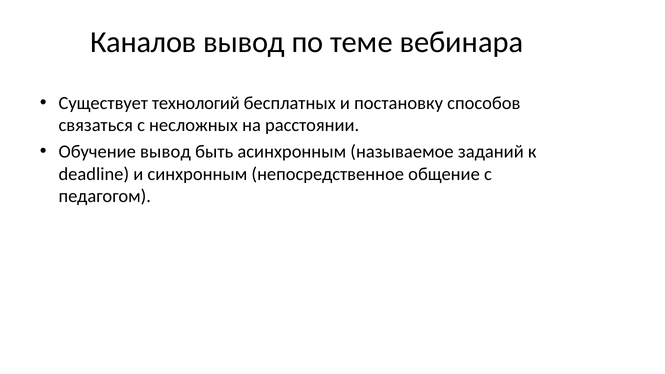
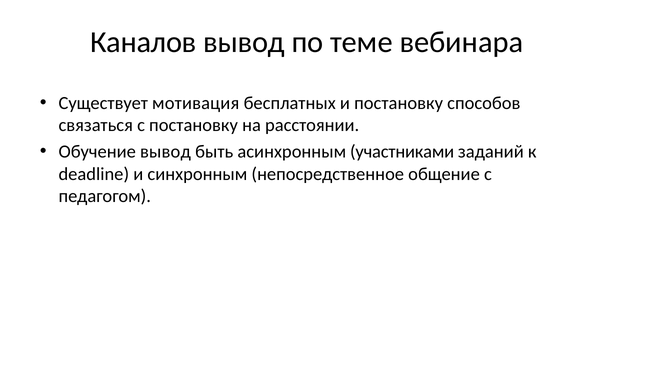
технологий: технологий -> мотивация
с несложных: несложных -> постановку
называемое: называемое -> участниками
